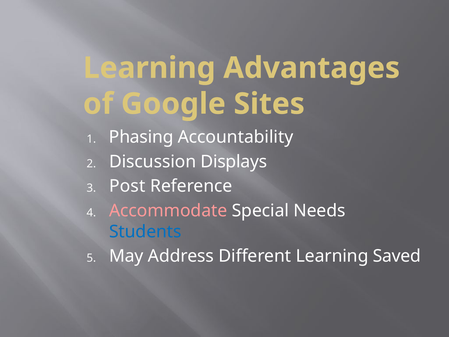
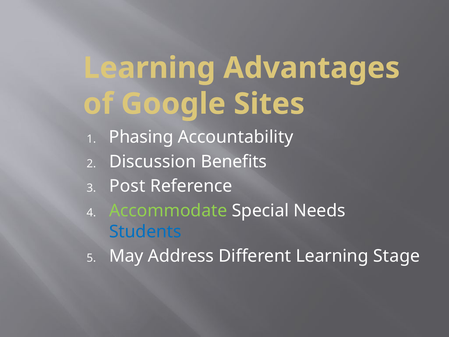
Displays: Displays -> Benefits
Accommodate colour: pink -> light green
Saved: Saved -> Stage
